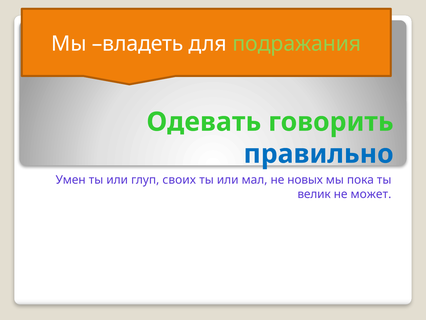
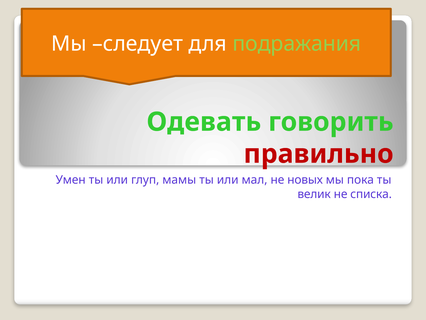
владеть: владеть -> следует
правильно colour: blue -> red
своих: своих -> мамы
может: может -> списка
